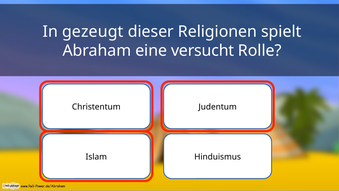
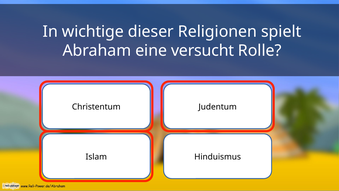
gezeugt: gezeugt -> wichtige
